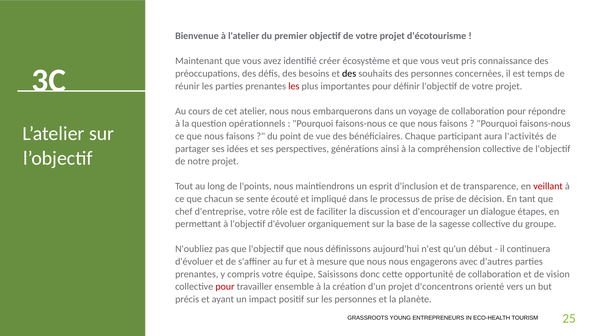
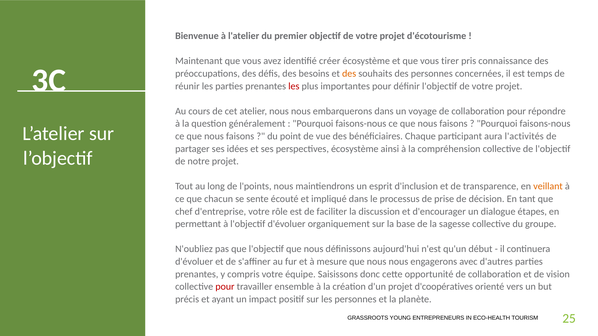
veut: veut -> tirer
des at (349, 74) colour: black -> orange
opérationnels: opérationnels -> généralement
perspectives générations: générations -> écosystème
veillant colour: red -> orange
d'concentrons: d'concentrons -> d'coopératives
